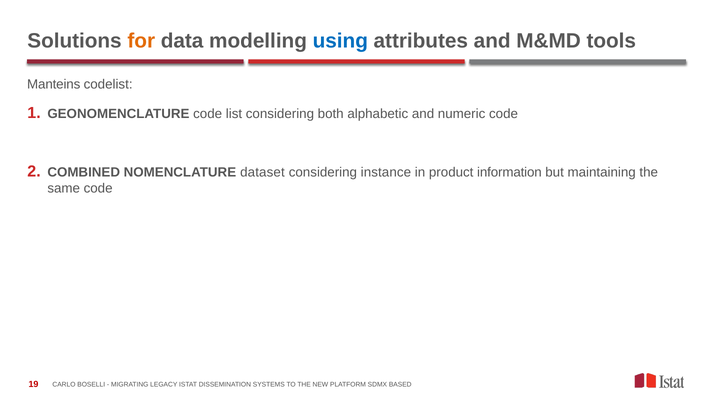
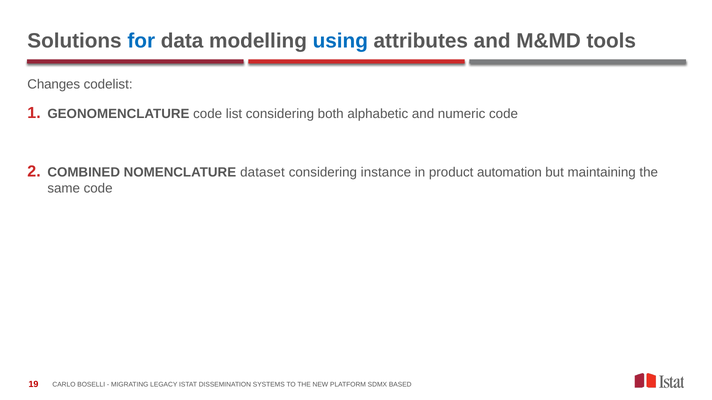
for colour: orange -> blue
Manteins: Manteins -> Changes
information: information -> automation
